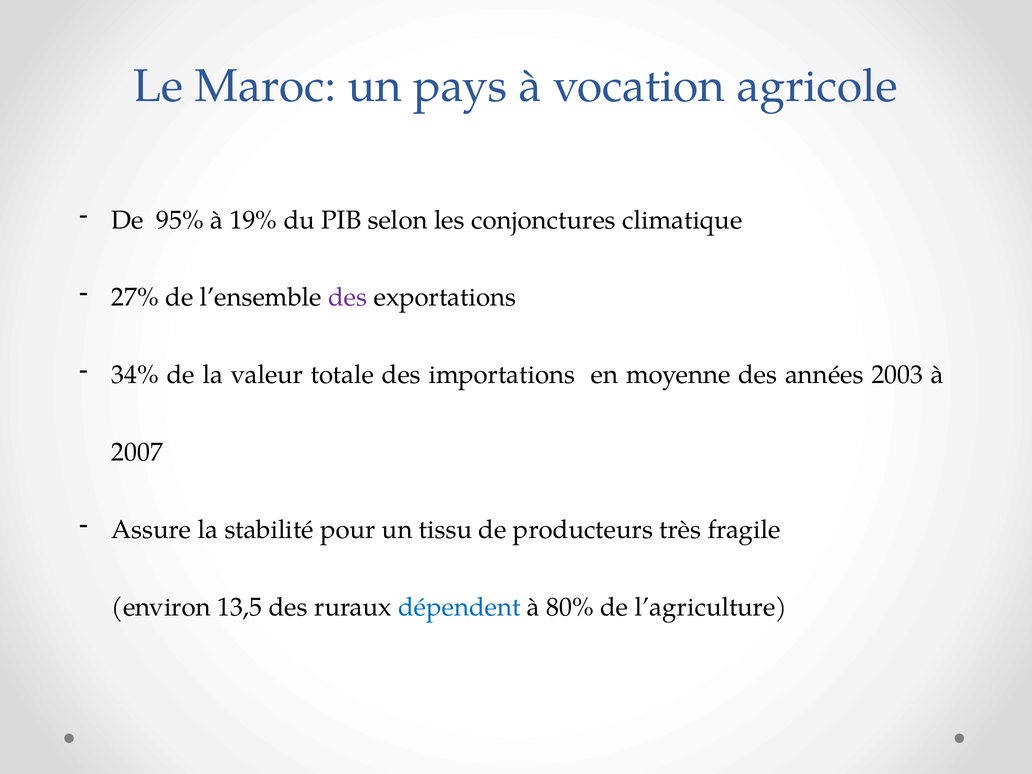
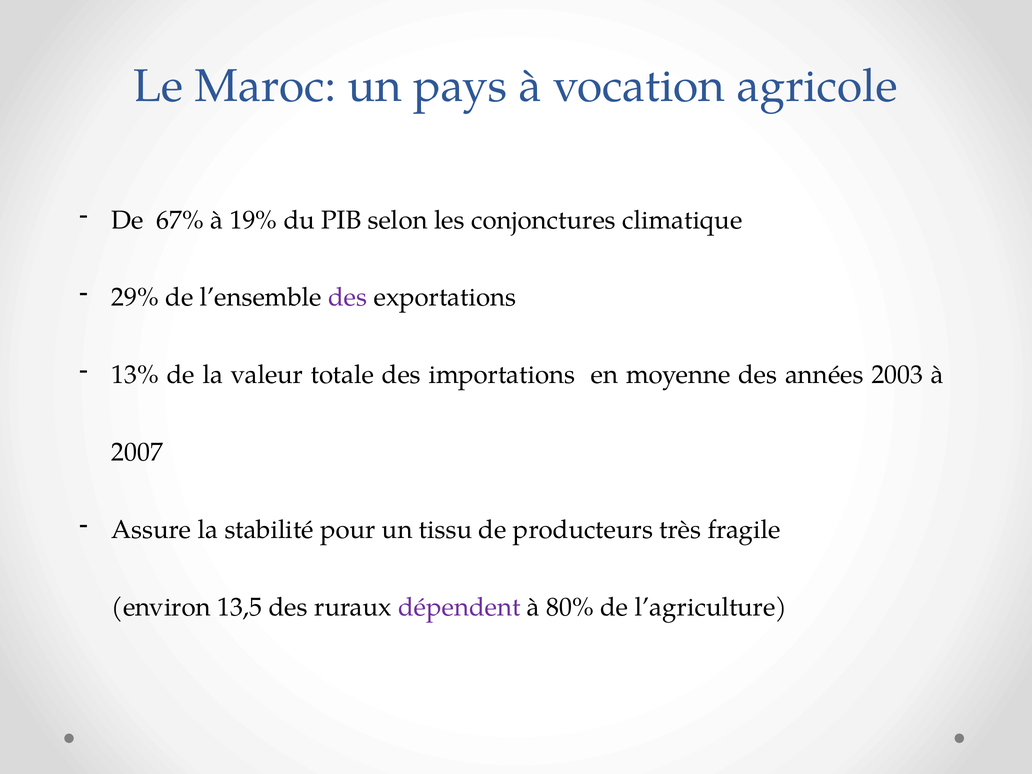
95%: 95% -> 67%
27%: 27% -> 29%
34%: 34% -> 13%
dépendent colour: blue -> purple
